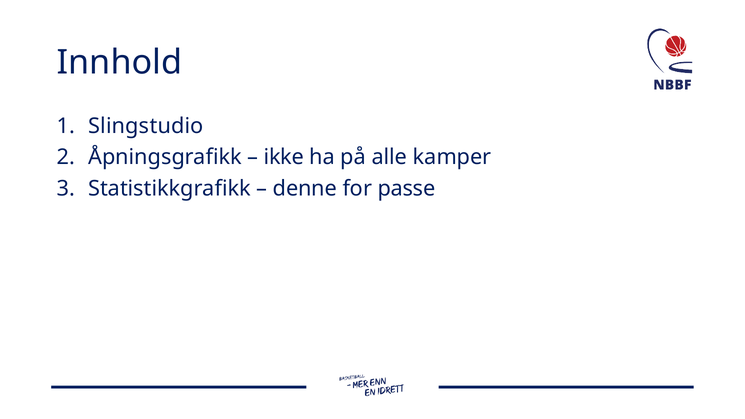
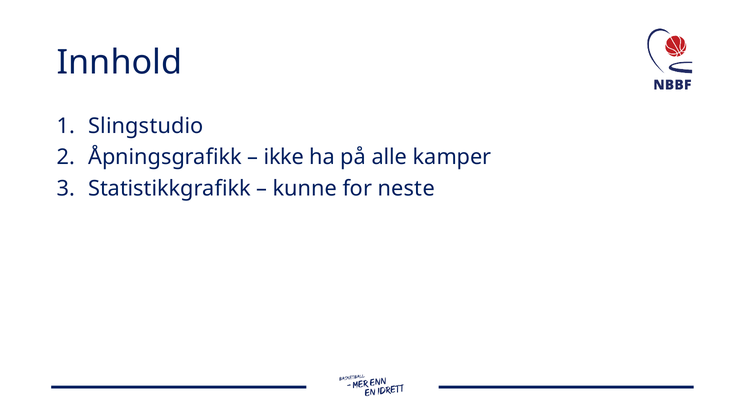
denne: denne -> kunne
passe: passe -> neste
